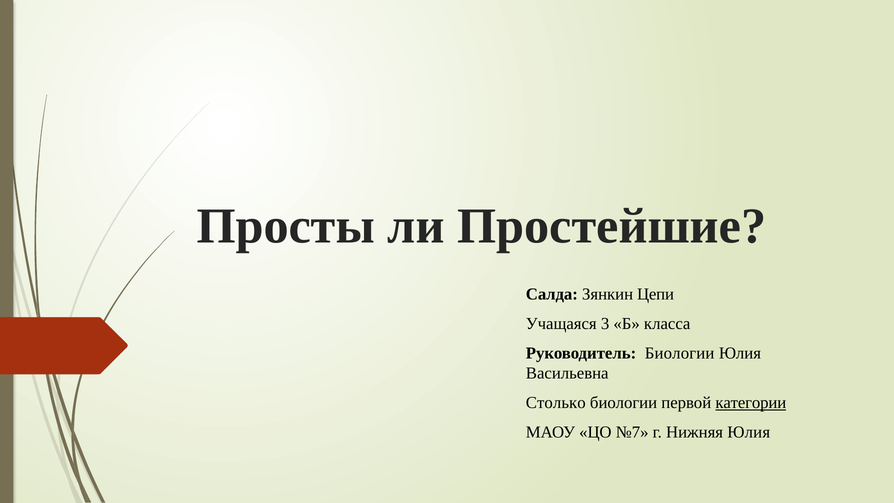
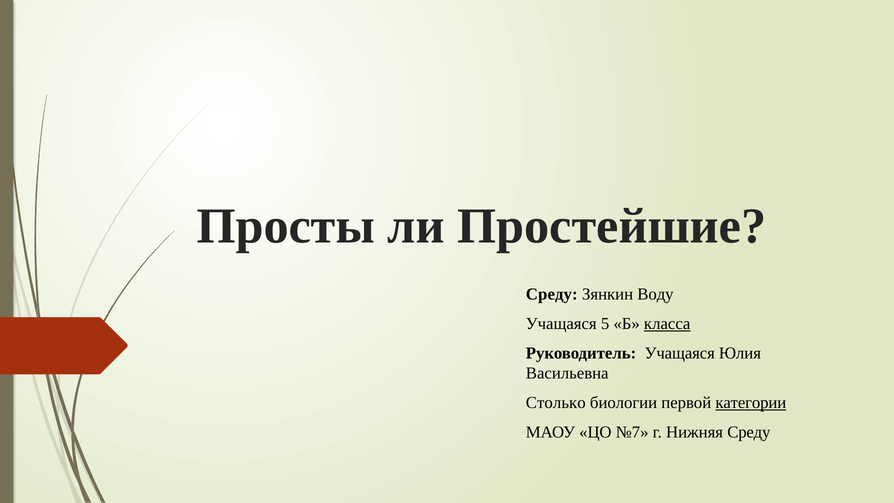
Салда at (552, 294): Салда -> Среду
Цепи: Цепи -> Воду
3: 3 -> 5
класса underline: none -> present
Руководитель Биологии: Биологии -> Учащаяся
Нижняя Юлия: Юлия -> Среду
